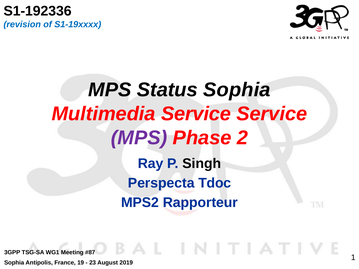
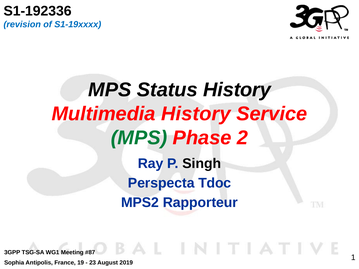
Status Sophia: Sophia -> History
Multimedia Service: Service -> History
MPS at (139, 138) colour: purple -> green
